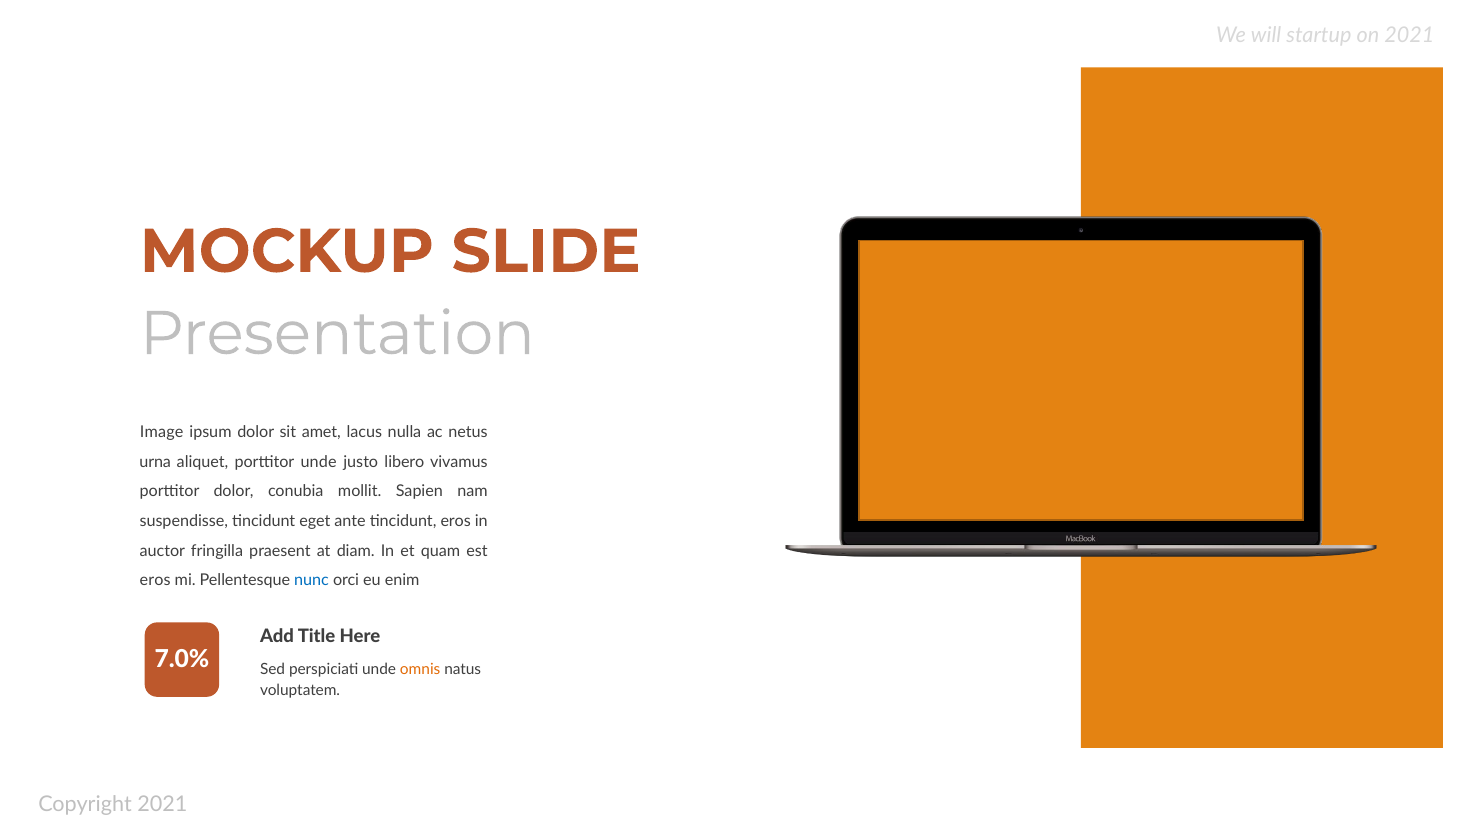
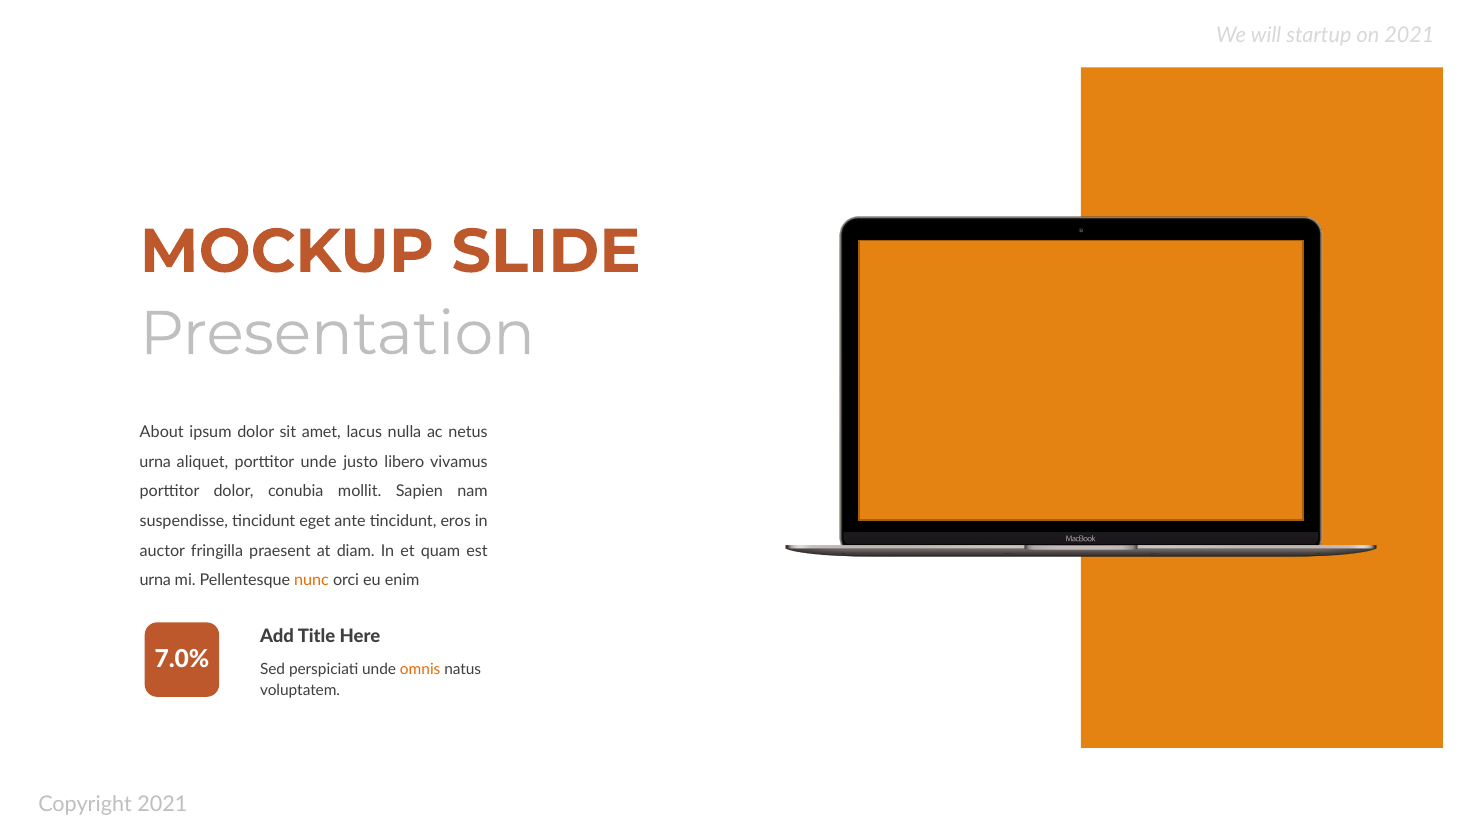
Image: Image -> About
eros at (155, 580): eros -> urna
nunc colour: blue -> orange
